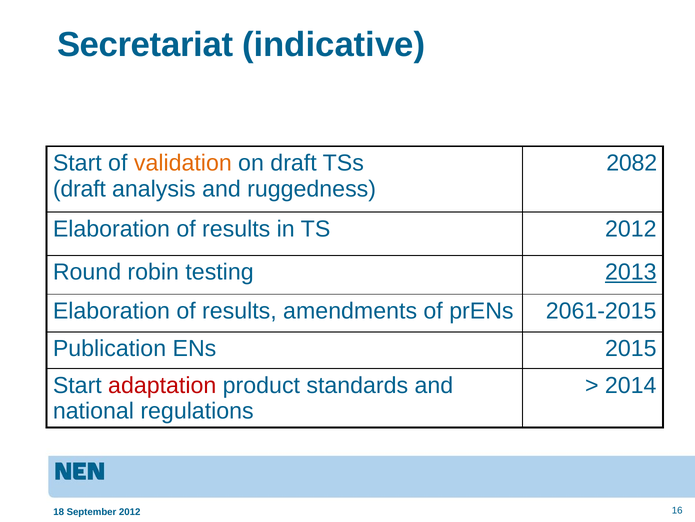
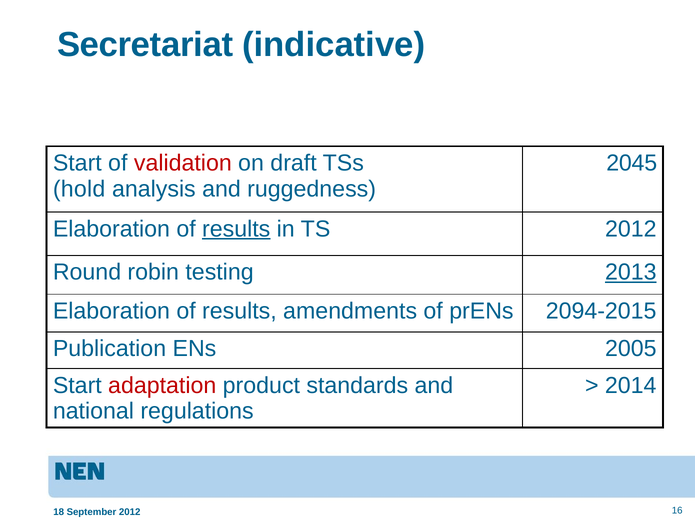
validation colour: orange -> red
2082: 2082 -> 2045
draft at (79, 189): draft -> hold
results at (236, 229) underline: none -> present
2061-2015: 2061-2015 -> 2094-2015
2015: 2015 -> 2005
